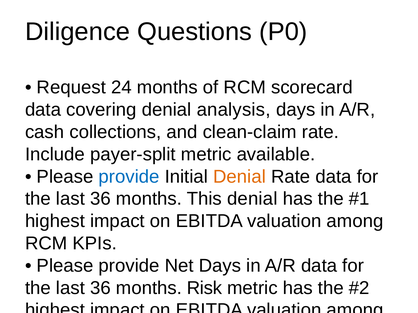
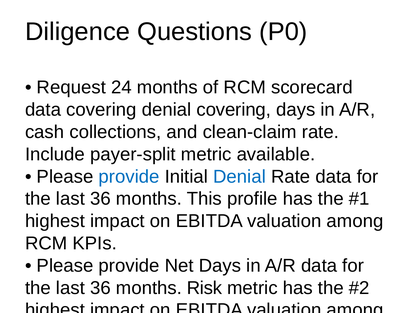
denial analysis: analysis -> covering
Denial at (240, 177) colour: orange -> blue
This denial: denial -> profile
